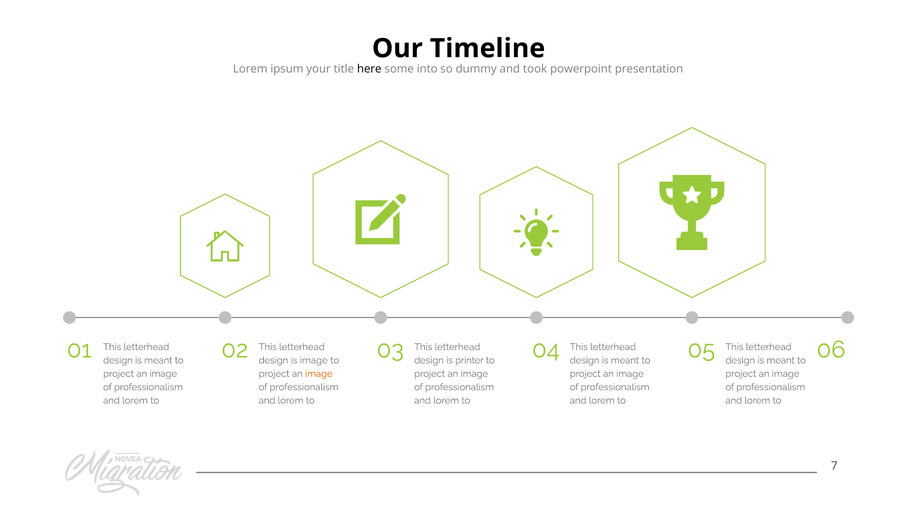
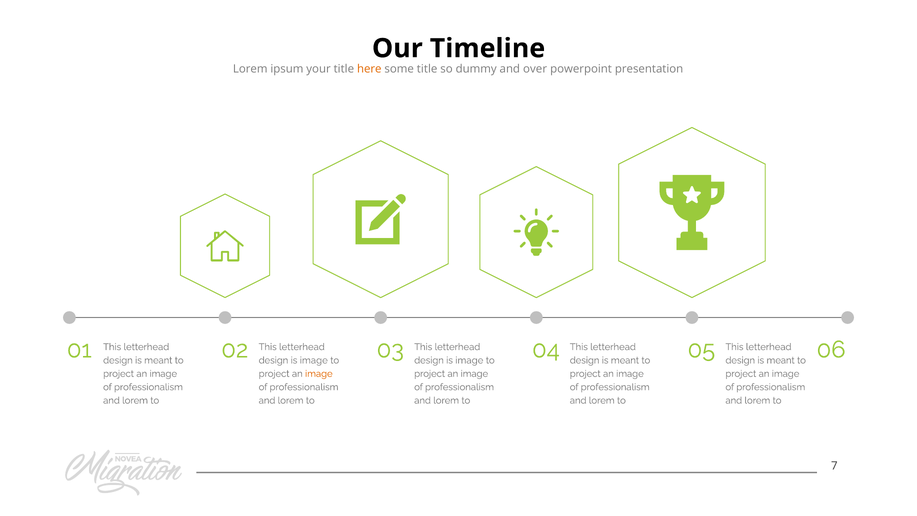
here colour: black -> orange
some into: into -> title
took: took -> over
printer at (469, 360): printer -> image
